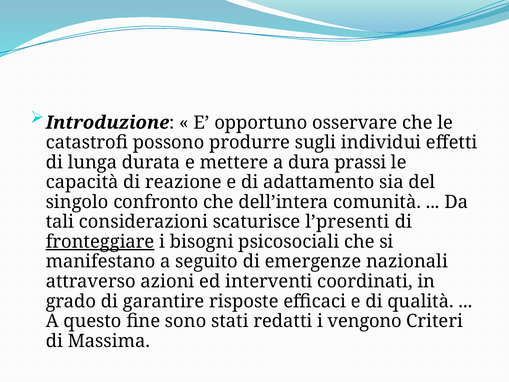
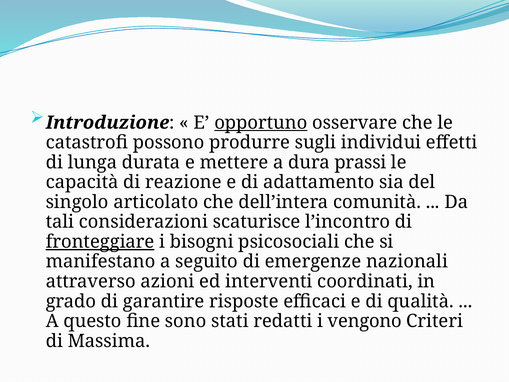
opportuno underline: none -> present
confronto: confronto -> articolato
l’presenti: l’presenti -> l’incontro
